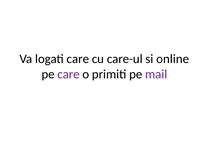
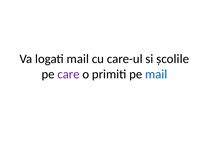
logati care: care -> mail
online: online -> școlile
mail at (156, 74) colour: purple -> blue
